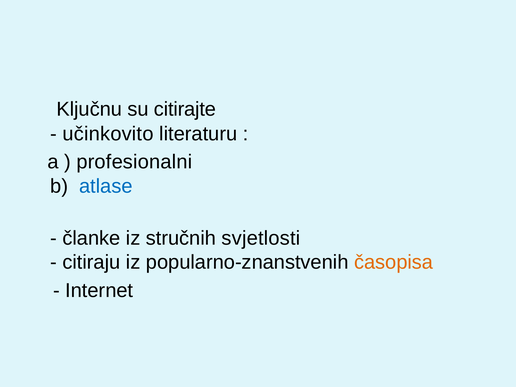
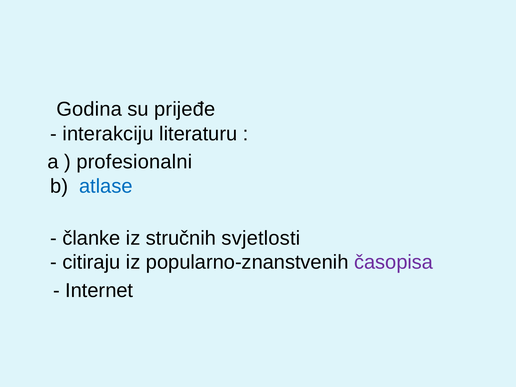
Ključnu: Ključnu -> Godina
citirajte: citirajte -> prijeđe
učinkovito: učinkovito -> interakciju
časopisa colour: orange -> purple
